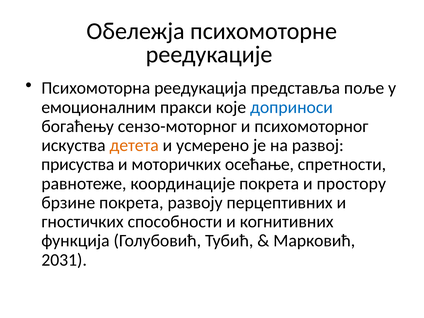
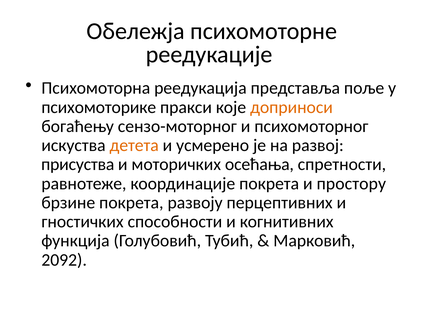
емоционалним: емоционалним -> психомоторике
доприноси colour: blue -> orange
осећање: осећање -> осећања
2031: 2031 -> 2092
